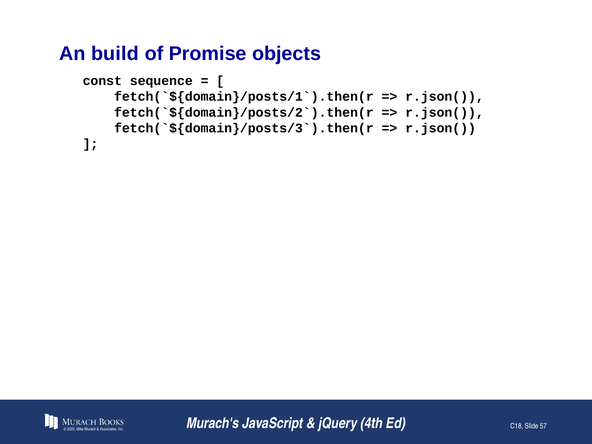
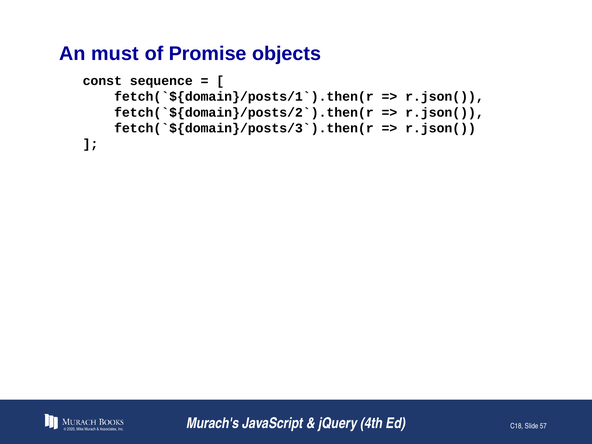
build: build -> must
